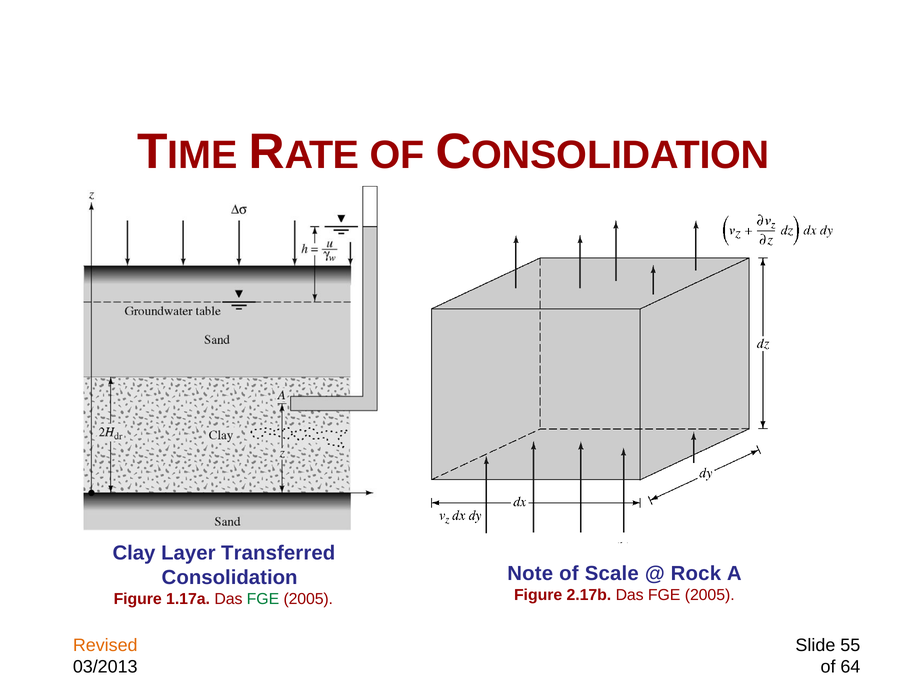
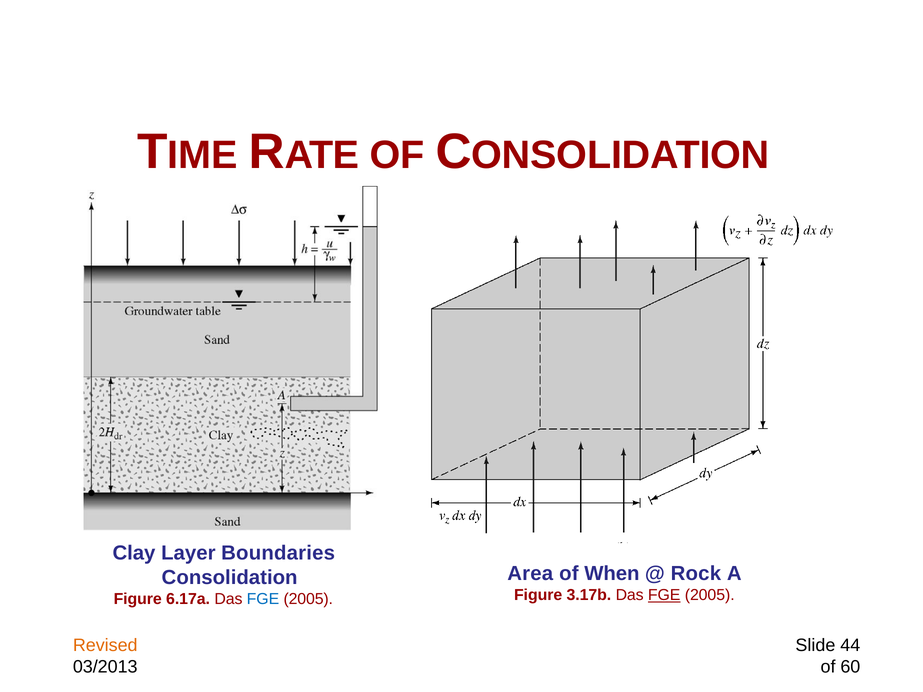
Transferred: Transferred -> Boundaries
Note: Note -> Area
Scale: Scale -> When
2.17b: 2.17b -> 3.17b
FGE at (664, 595) underline: none -> present
1.17a: 1.17a -> 6.17a
FGE at (263, 599) colour: green -> blue
55: 55 -> 44
64: 64 -> 60
